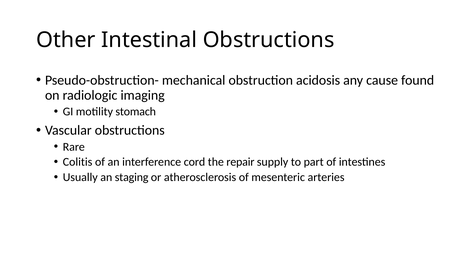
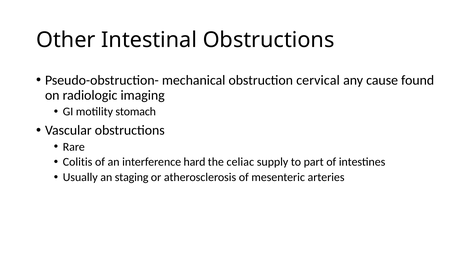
acidosis: acidosis -> cervical
cord: cord -> hard
repair: repair -> celiac
